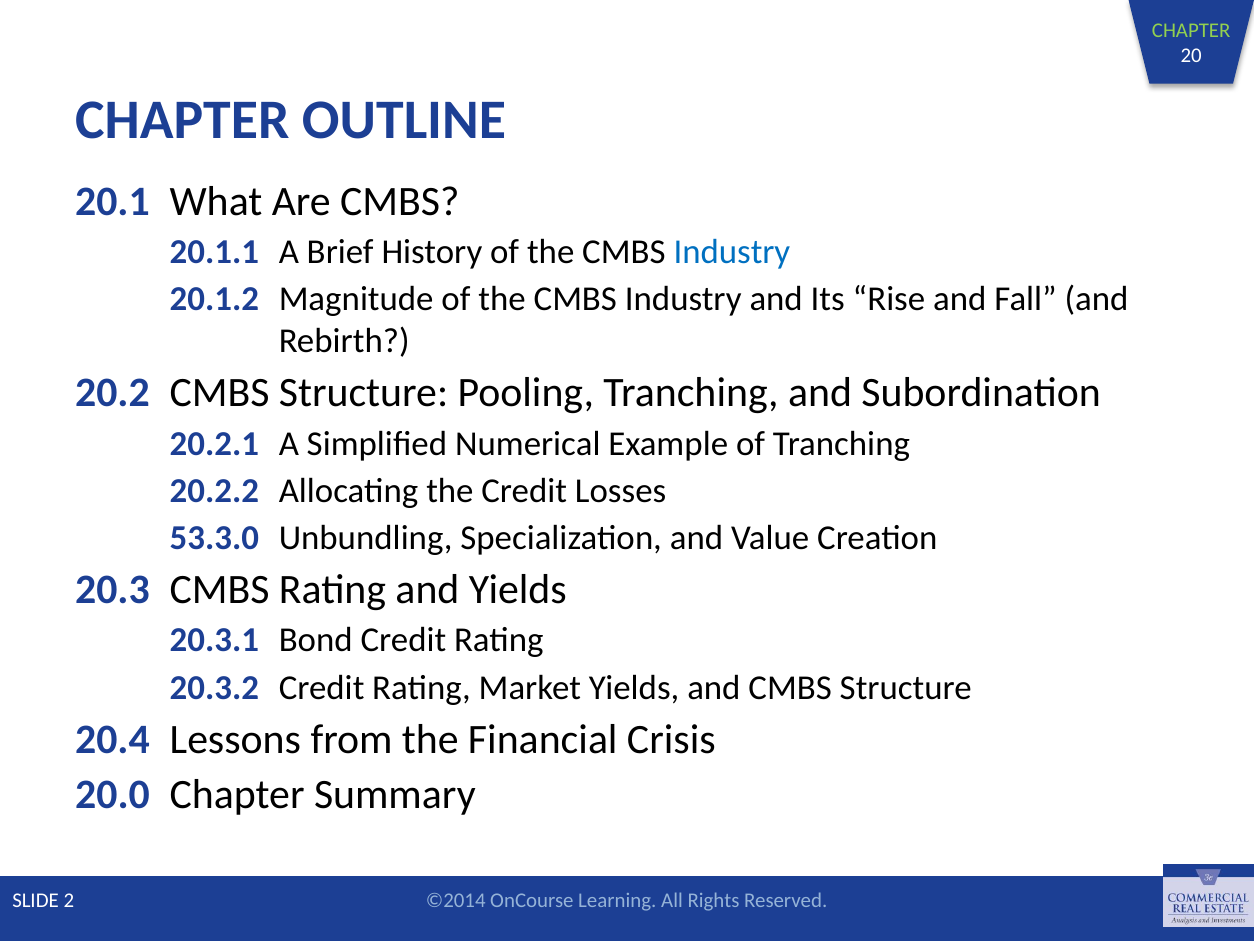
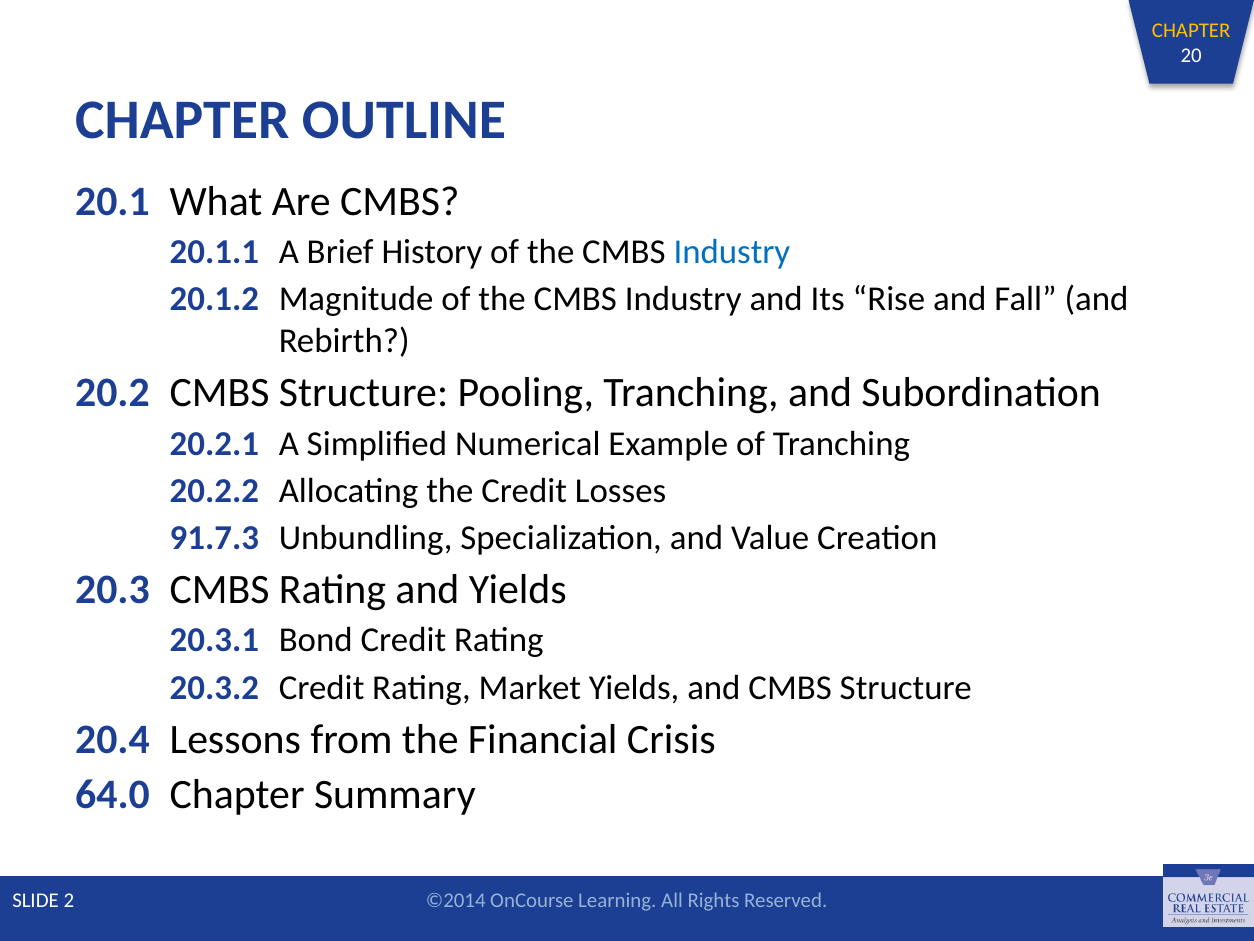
CHAPTER at (1191, 31) colour: light green -> yellow
53.3.0: 53.3.0 -> 91.7.3
20.0: 20.0 -> 64.0
